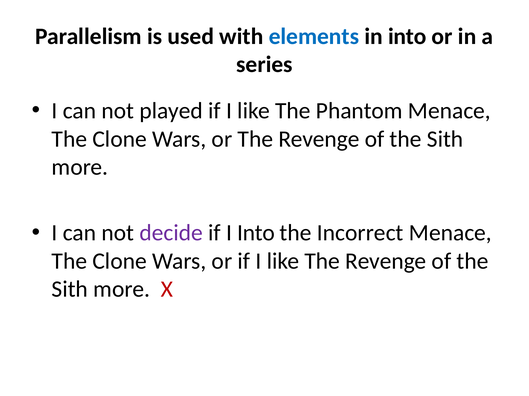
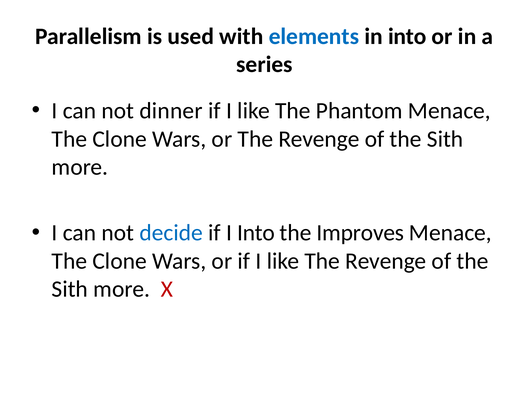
played: played -> dinner
decide colour: purple -> blue
Incorrect: Incorrect -> Improves
